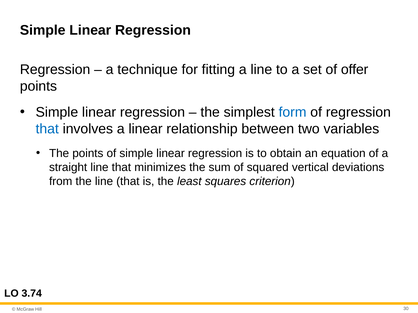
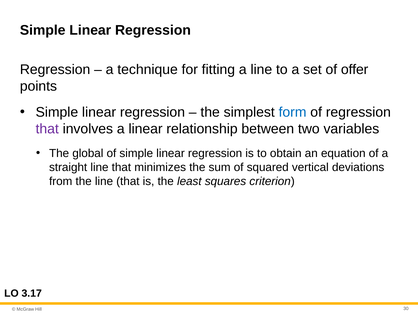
that at (47, 129) colour: blue -> purple
The points: points -> global
3.74: 3.74 -> 3.17
